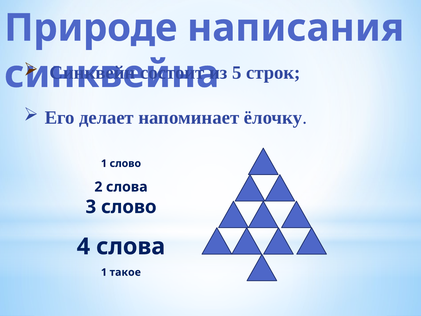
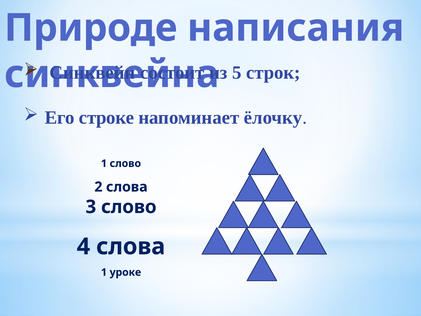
делает: делает -> строке
такое: такое -> уроке
